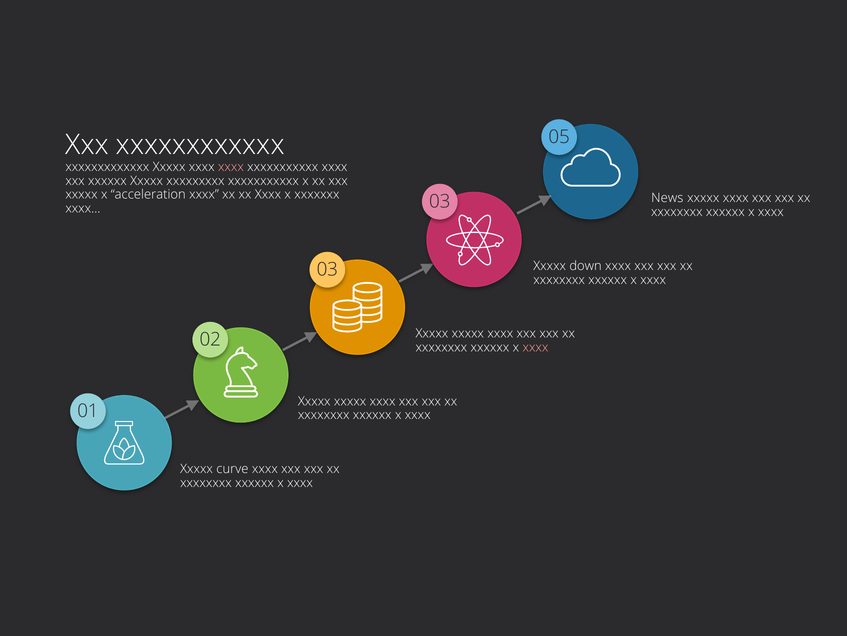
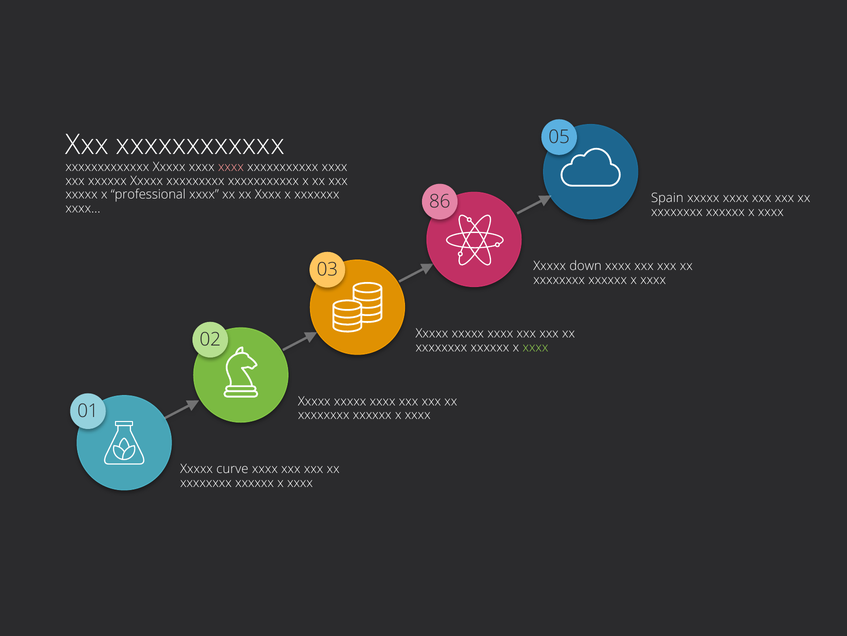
acceleration: acceleration -> professional
News: News -> Spain
xxxx… 03: 03 -> 86
xxxx at (535, 347) colour: pink -> light green
